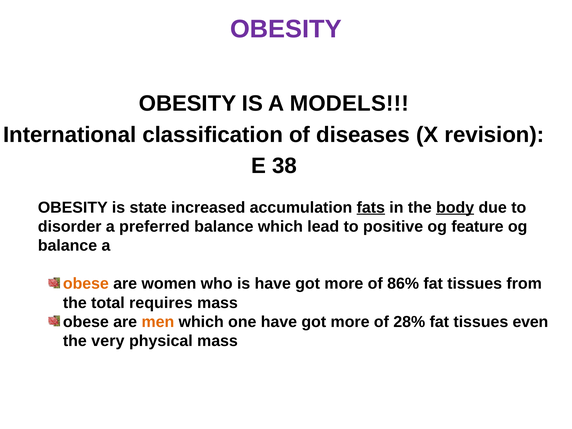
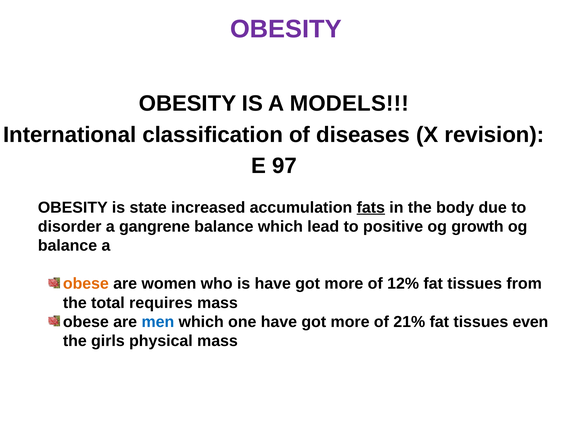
38: 38 -> 97
body underline: present -> none
preferred: preferred -> gangrene
feature: feature -> growth
86%: 86% -> 12%
men colour: orange -> blue
28%: 28% -> 21%
very: very -> girls
